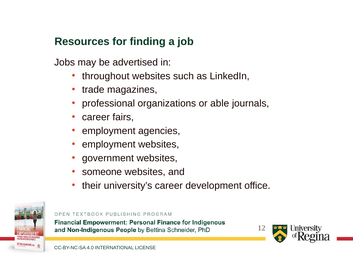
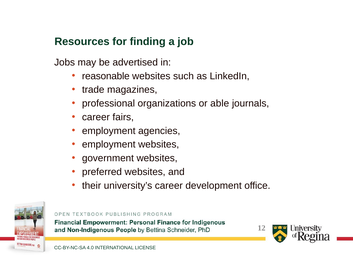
throughout: throughout -> reasonable
someone: someone -> preferred
